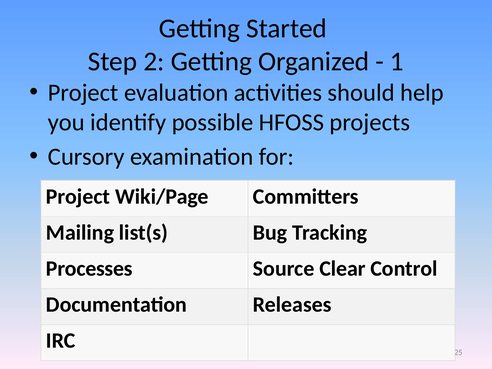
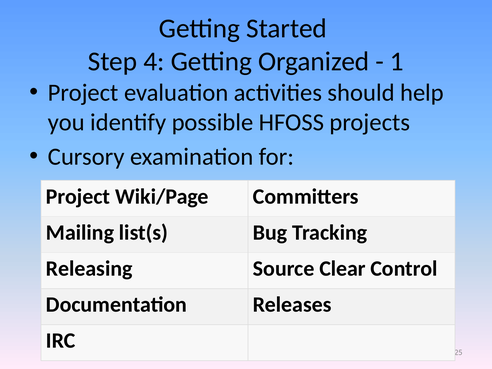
2: 2 -> 4
Processes: Processes -> Releasing
